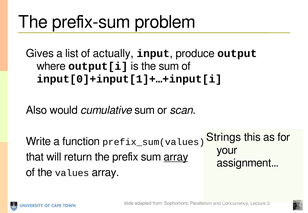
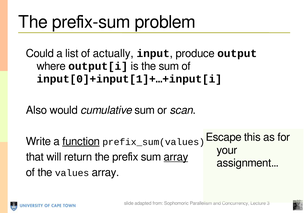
Gives: Gives -> Could
Strings: Strings -> Escape
function underline: none -> present
